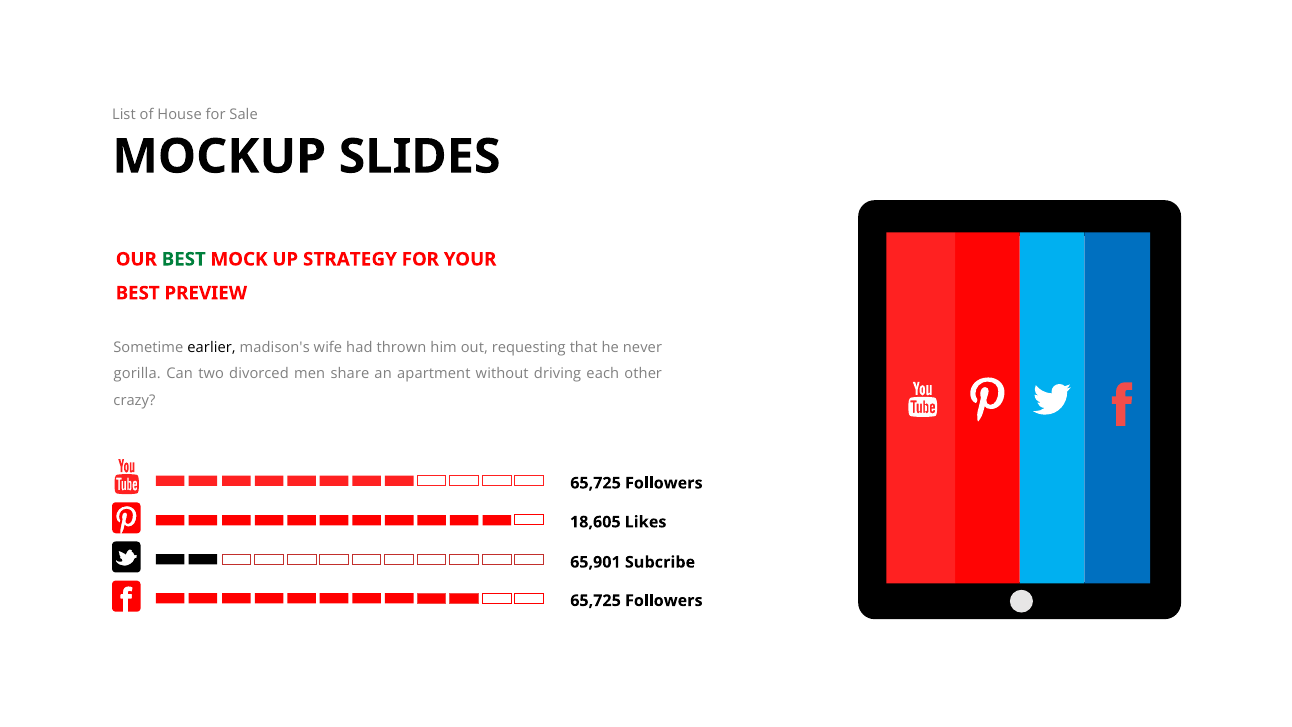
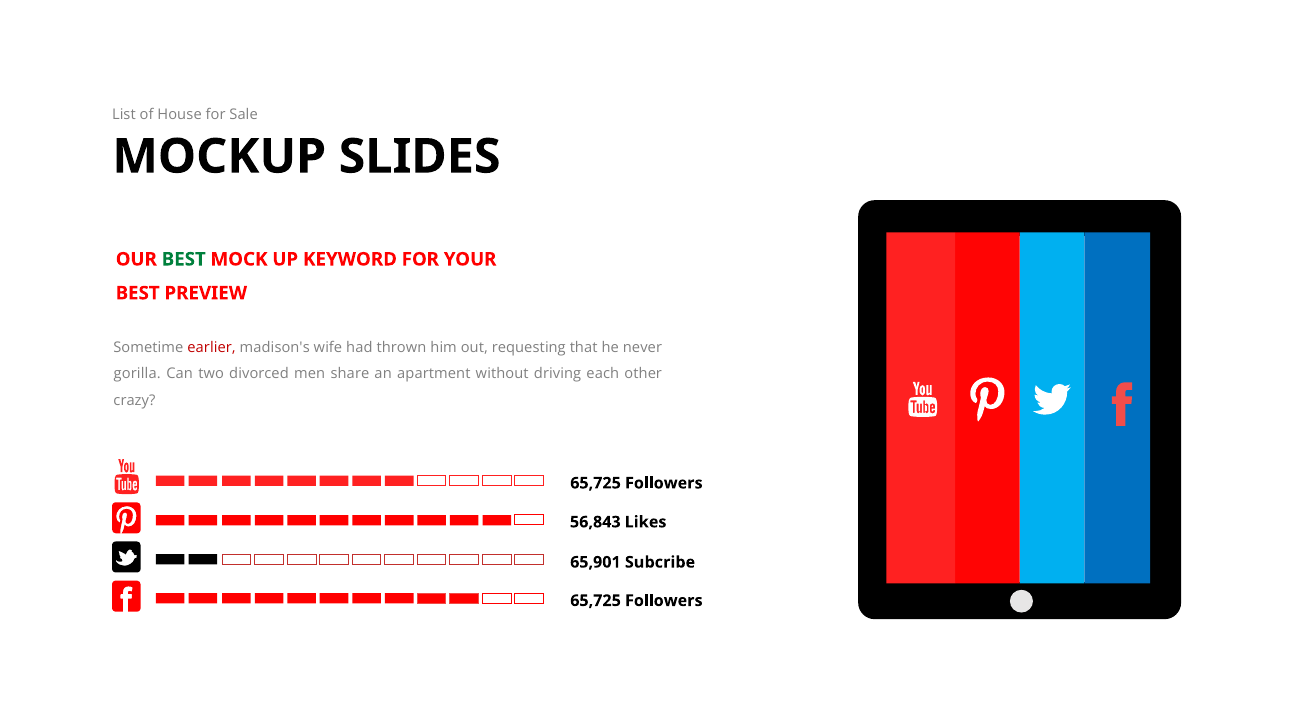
STRATEGY: STRATEGY -> KEYWORD
earlier colour: black -> red
18,605: 18,605 -> 56,843
